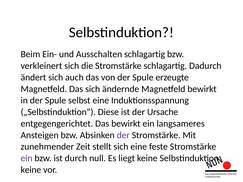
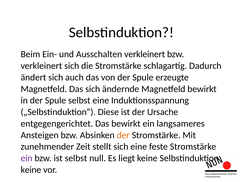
Ausschalten schlagartig: schlagartig -> verkleinert
der at (123, 135) colour: purple -> orange
ist durch: durch -> selbst
